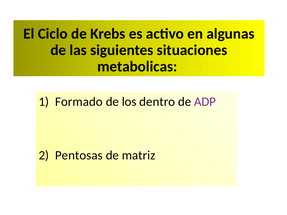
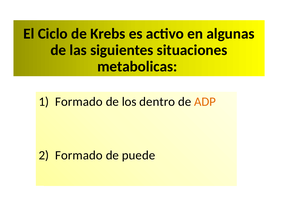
ADP colour: purple -> orange
Pentosas at (79, 156): Pentosas -> Formado
matriz: matriz -> puede
